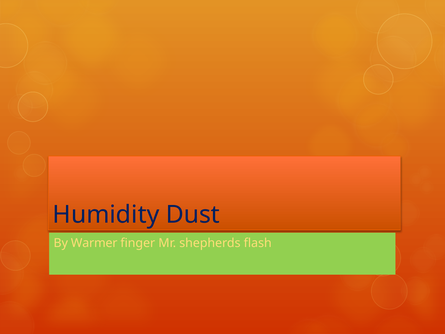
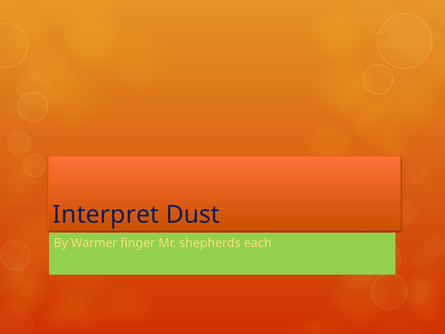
Humidity: Humidity -> Interpret
flash: flash -> each
